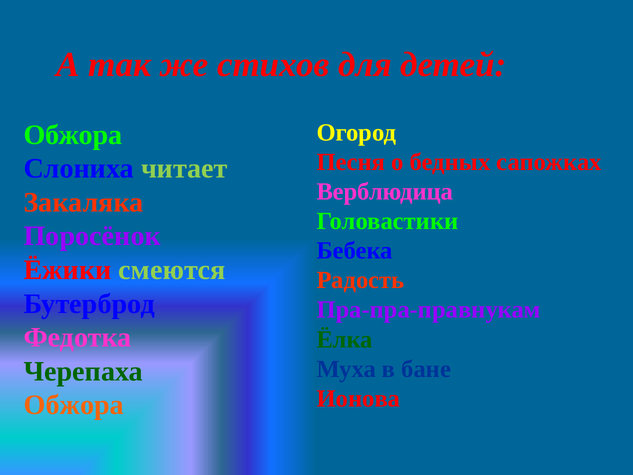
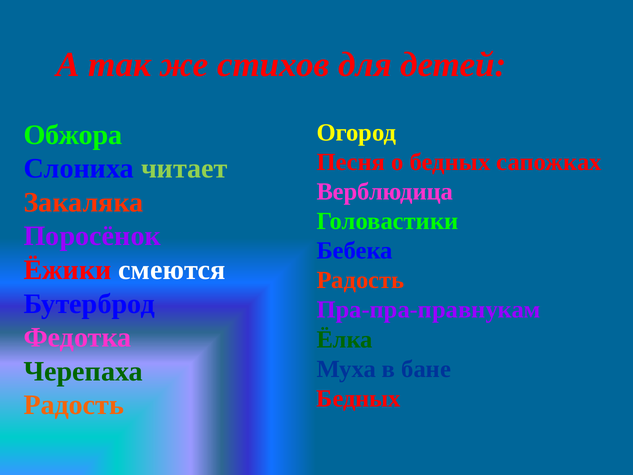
смеются colour: light green -> white
Ионова at (358, 398): Ионова -> Бедных
Обжора at (74, 405): Обжора -> Радость
